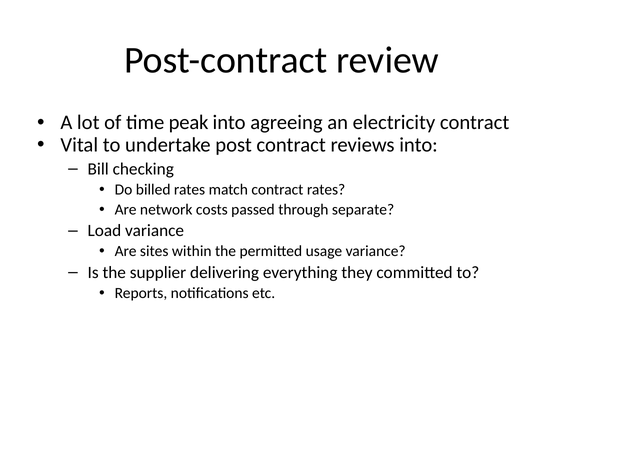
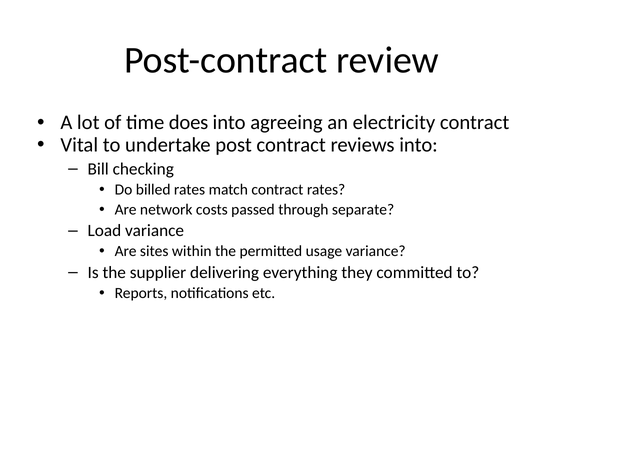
peak: peak -> does
